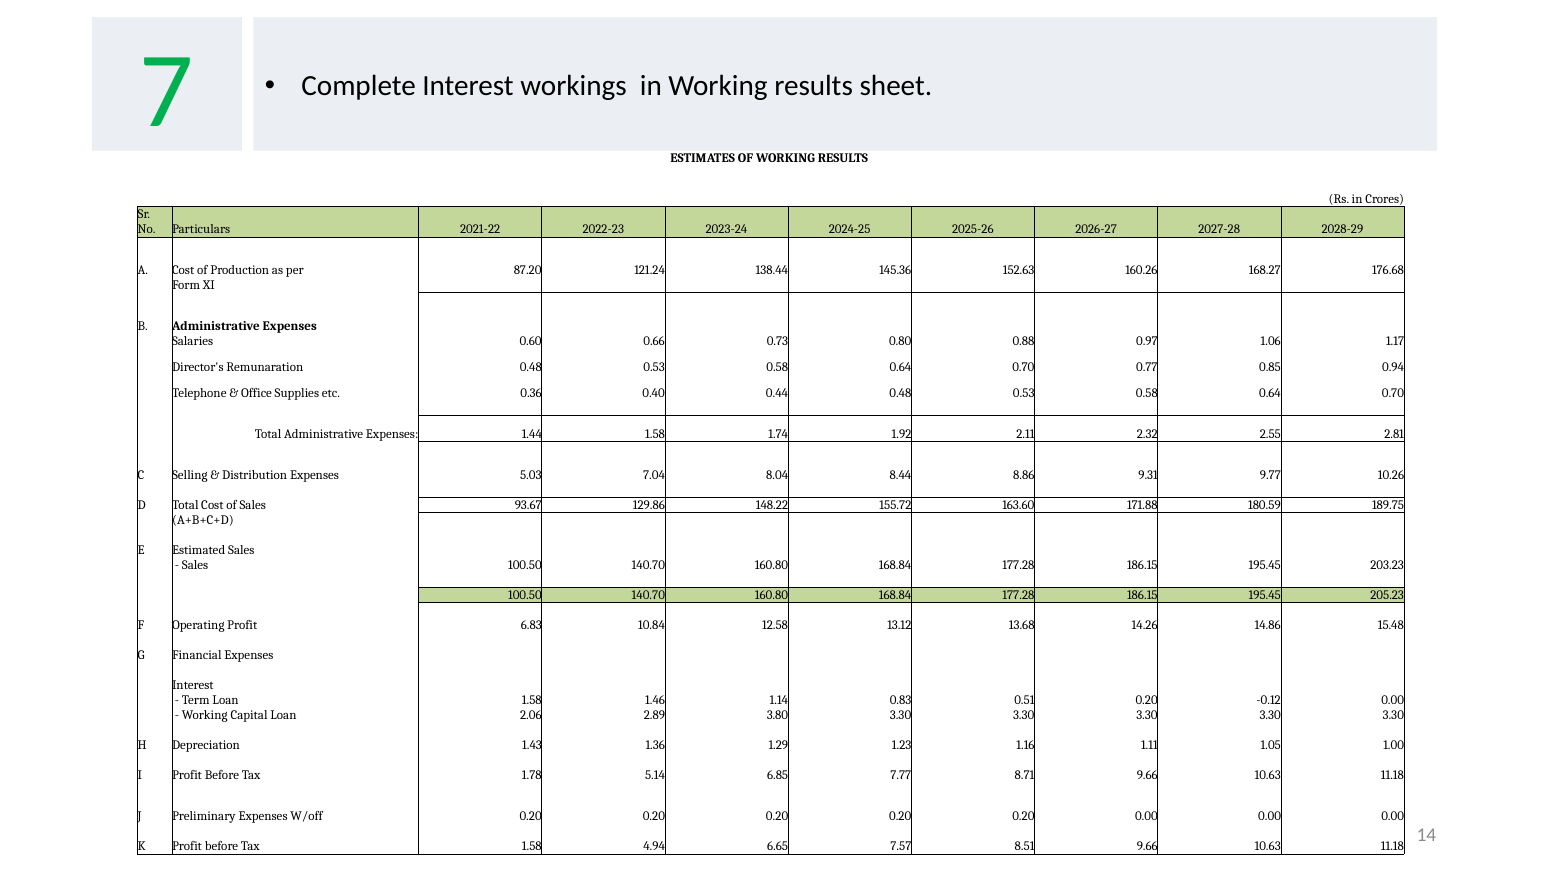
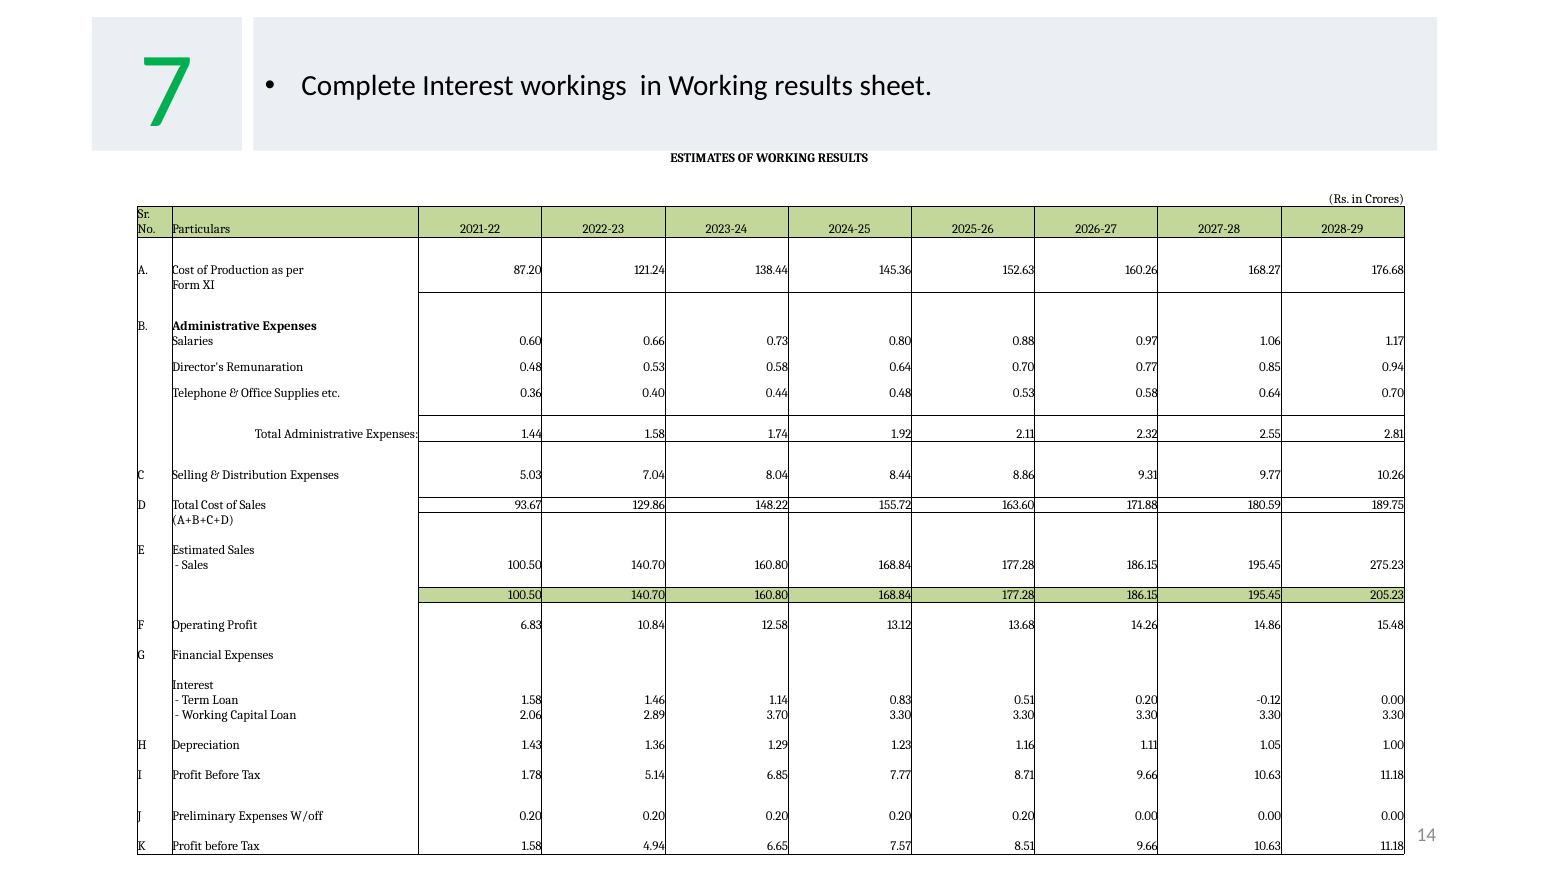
203.23: 203.23 -> 275.23
3.80: 3.80 -> 3.70
